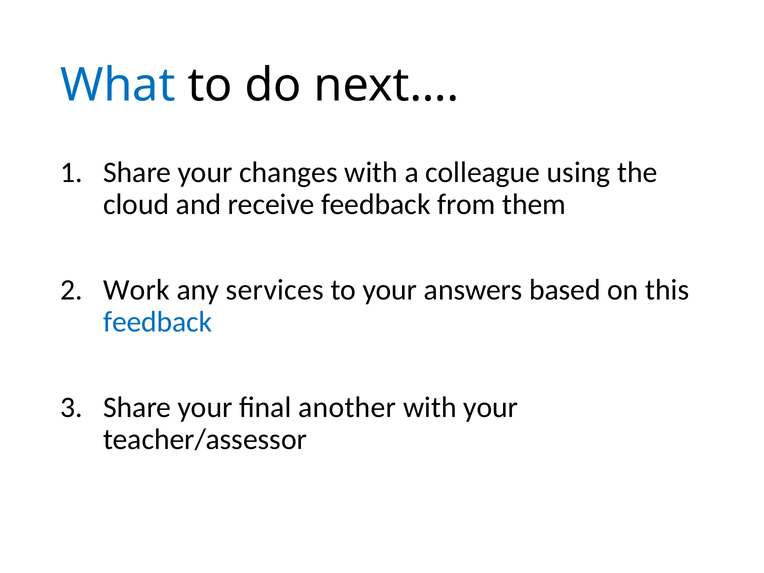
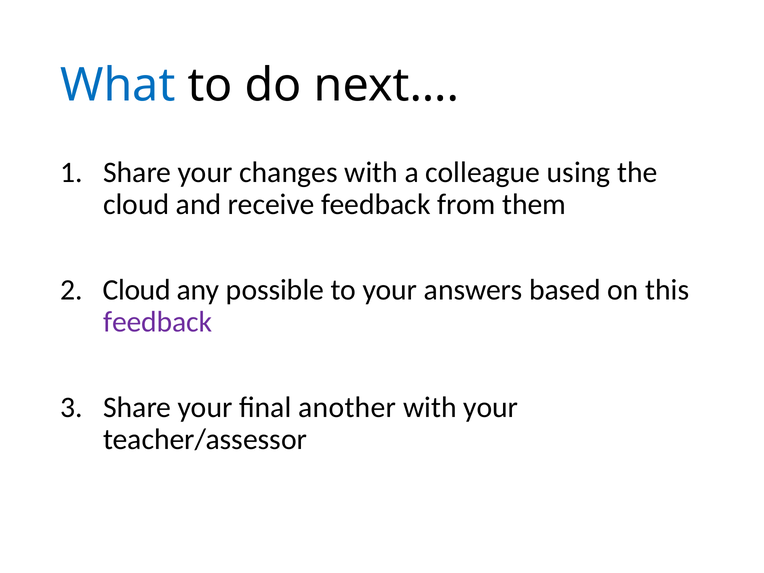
Work at (136, 290): Work -> Cloud
services: services -> possible
feedback at (158, 322) colour: blue -> purple
